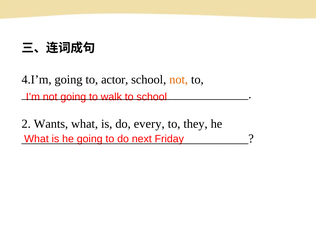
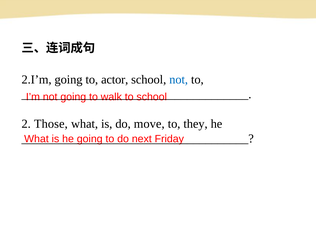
4.I’m: 4.I’m -> 2.I’m
not at (179, 80) colour: orange -> blue
Wants: Wants -> Those
every: every -> move
